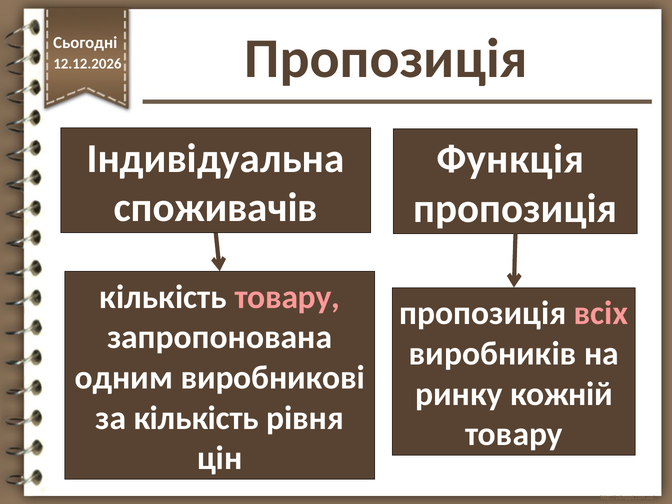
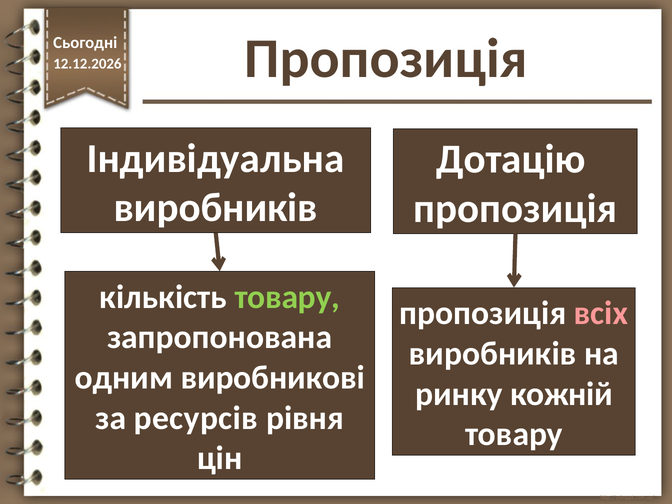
Функція: Функція -> Дотацію
споживачів at (216, 208): споживачів -> виробників
товару at (287, 297) colour: pink -> light green
за кількість: кількість -> ресурсів
